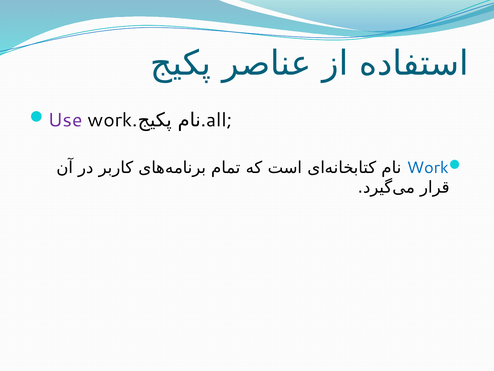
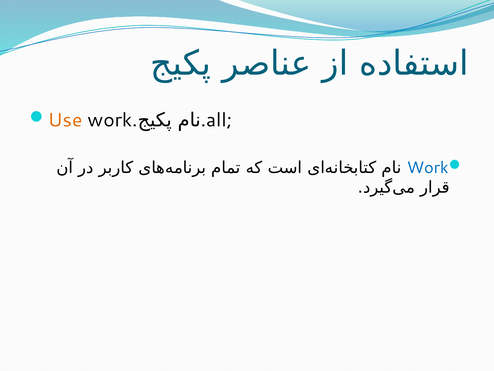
Use colour: purple -> orange
